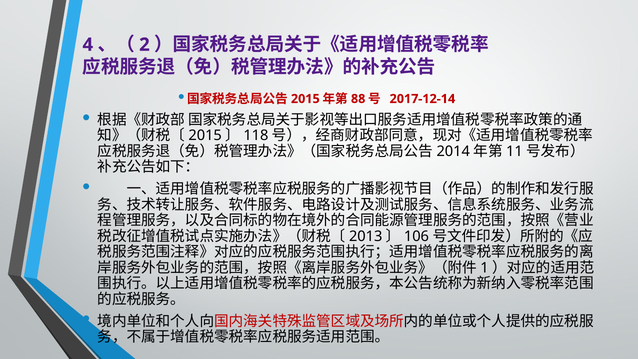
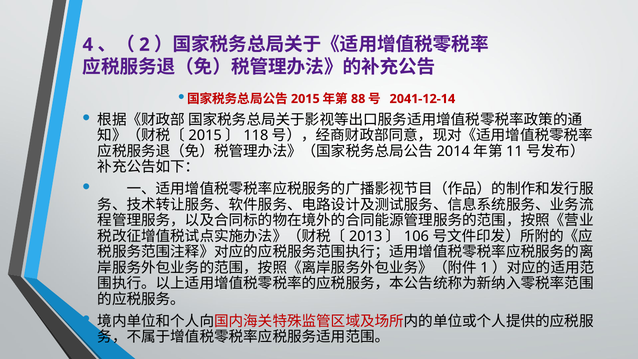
2017-12-14: 2017-12-14 -> 2041-12-14
